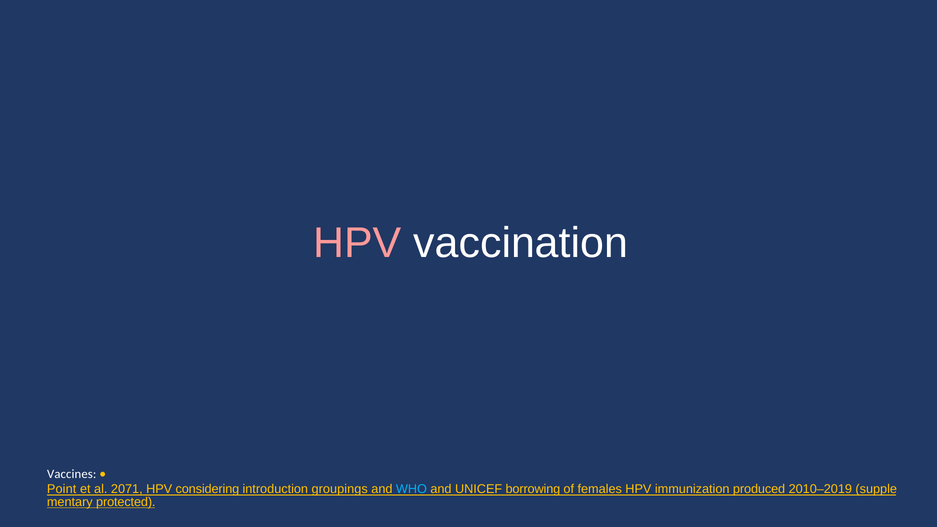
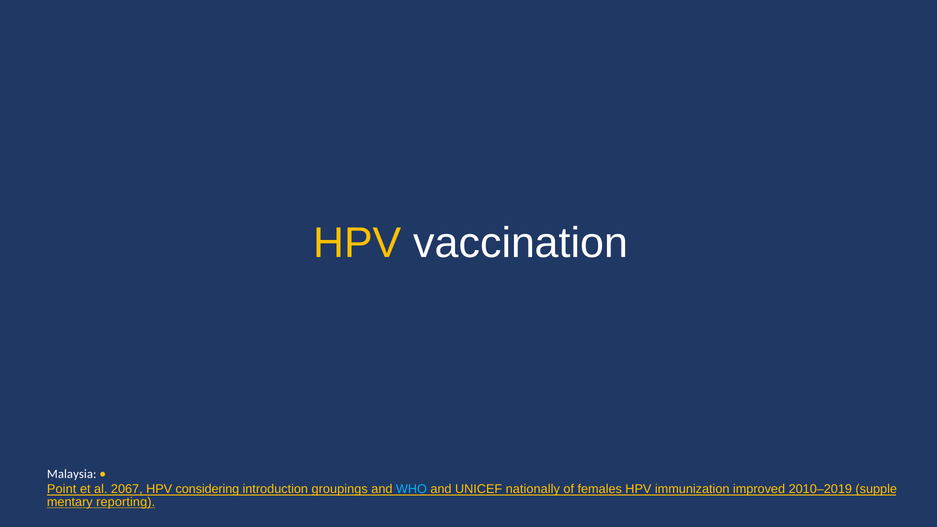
HPV at (357, 243) colour: pink -> yellow
Vaccines: Vaccines -> Malaysia
2071: 2071 -> 2067
borrowing: borrowing -> nationally
produced: produced -> improved
protected: protected -> reporting
